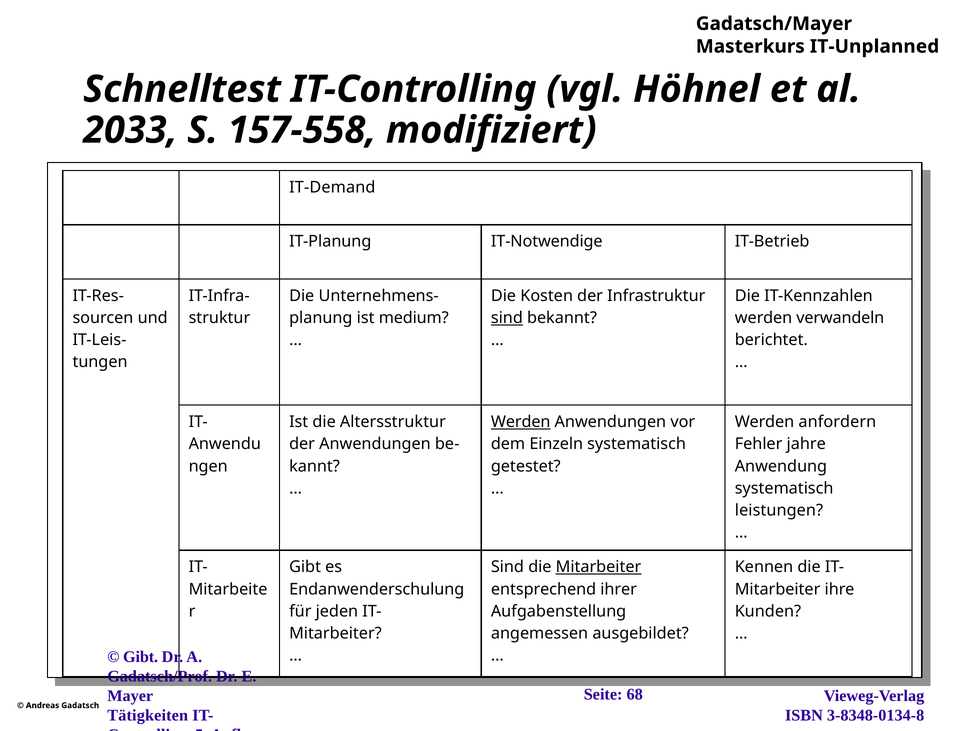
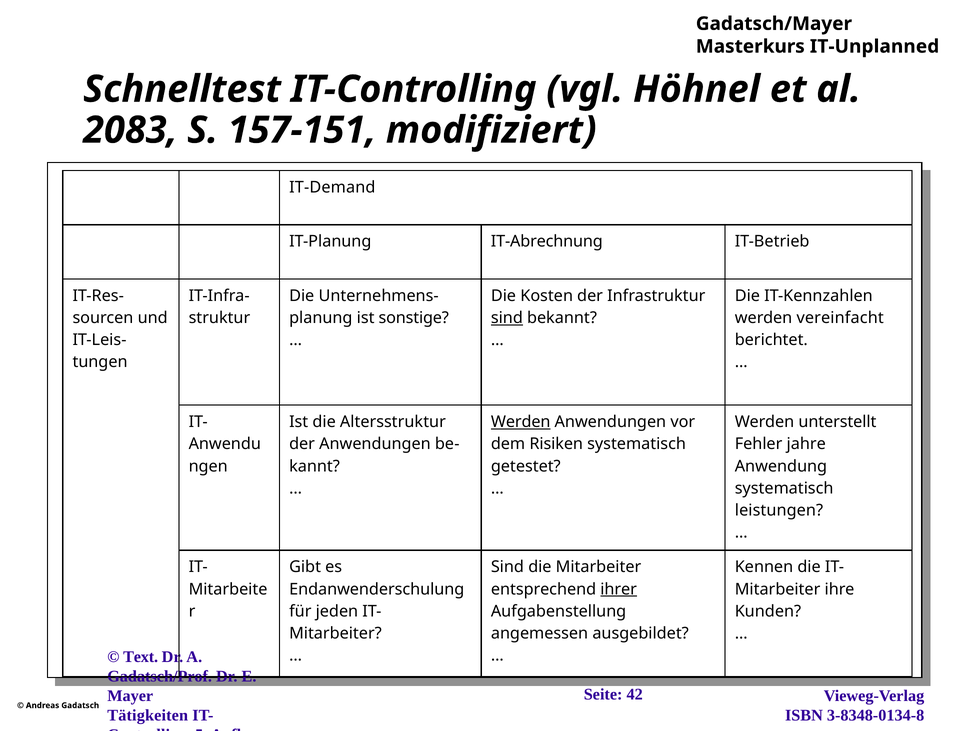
2033: 2033 -> 2083
157-558: 157-558 -> 157-151
IT-Notwendige: IT-Notwendige -> IT-Abrechnung
medium: medium -> sonstige
verwandeln: verwandeln -> vereinfacht
anfordern: anfordern -> unterstellt
Einzeln: Einzeln -> Risiken
Mitarbeiter at (598, 567) underline: present -> none
ihrer underline: none -> present
Gibt at (141, 657): Gibt -> Text
68: 68 -> 42
